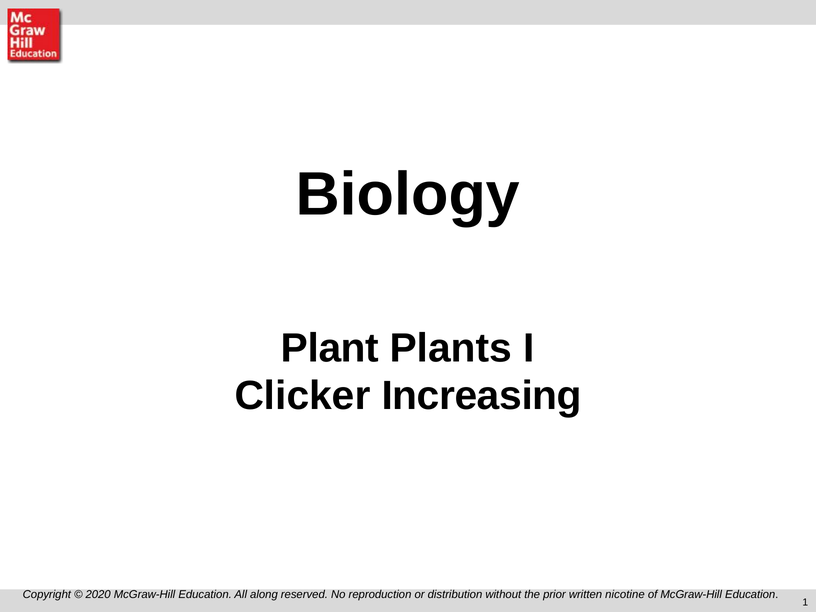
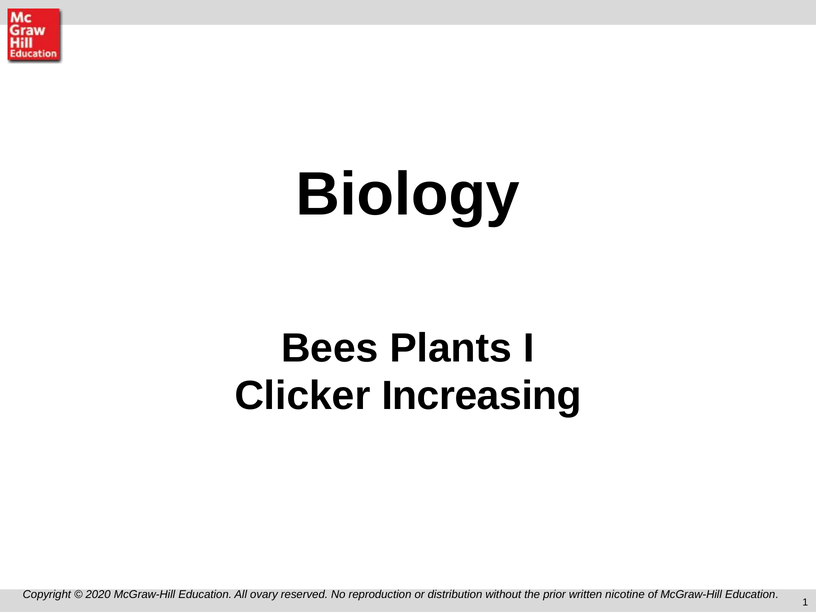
Plant: Plant -> Bees
along: along -> ovary
